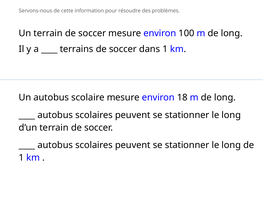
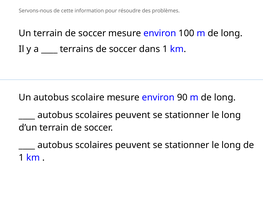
18: 18 -> 90
